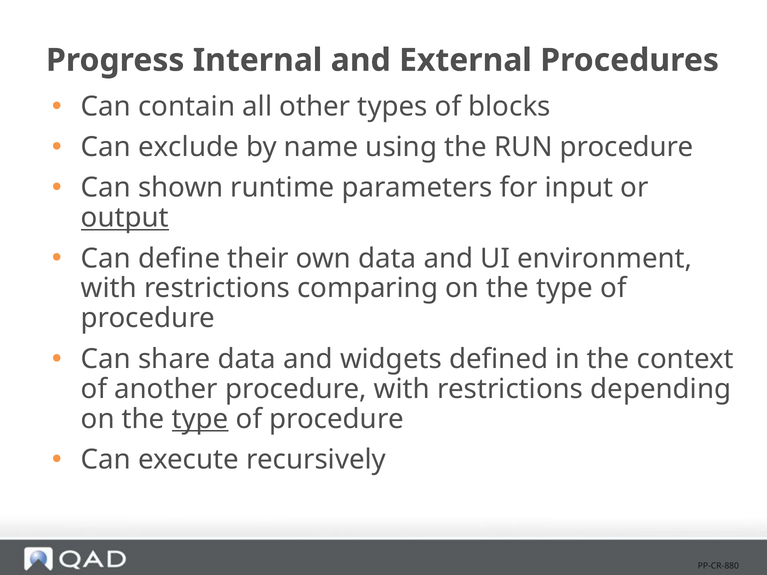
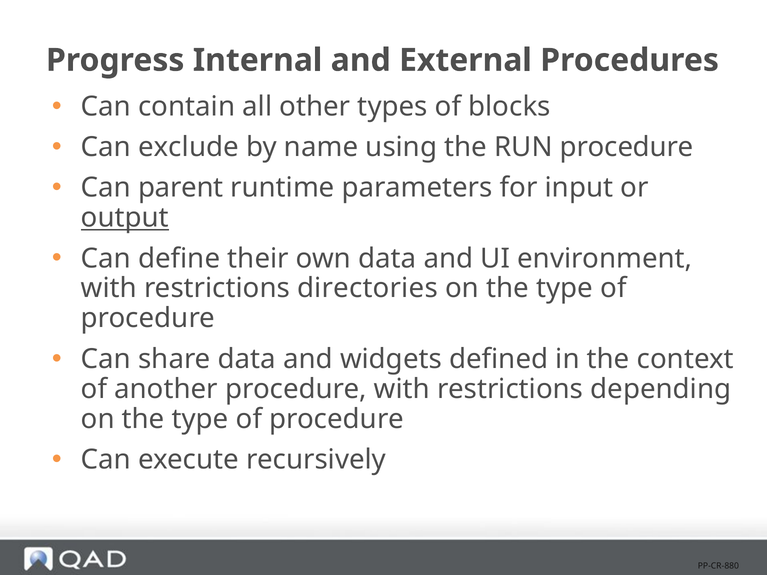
shown: shown -> parent
comparing: comparing -> directories
type at (200, 419) underline: present -> none
